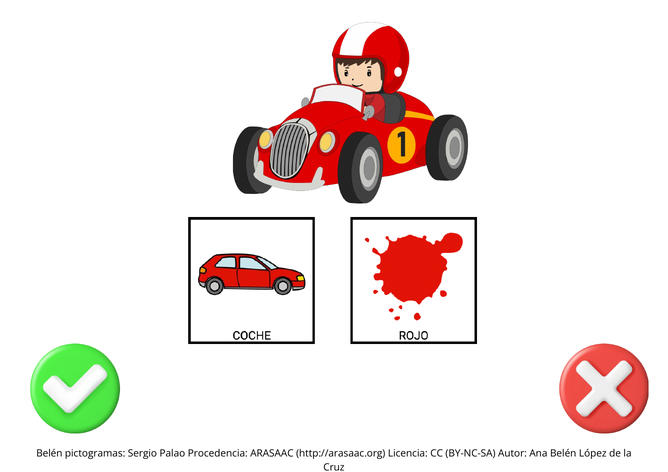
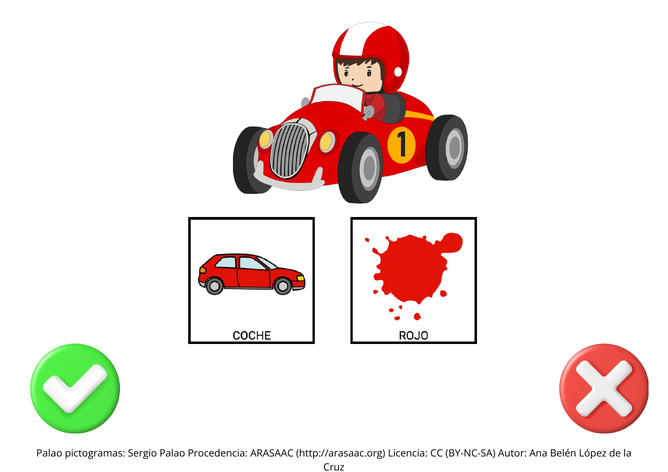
Belén at (49, 454): Belén -> Palao
